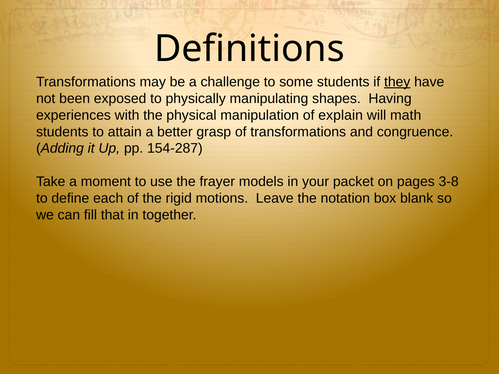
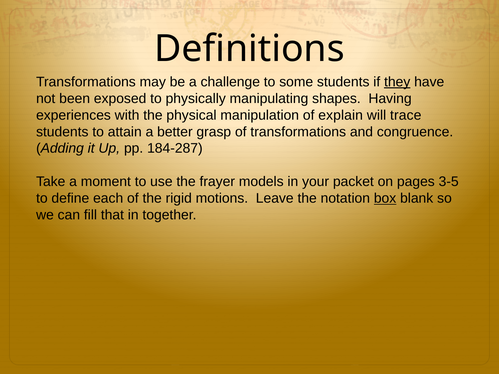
math: math -> trace
154-287: 154-287 -> 184-287
3-8: 3-8 -> 3-5
box underline: none -> present
